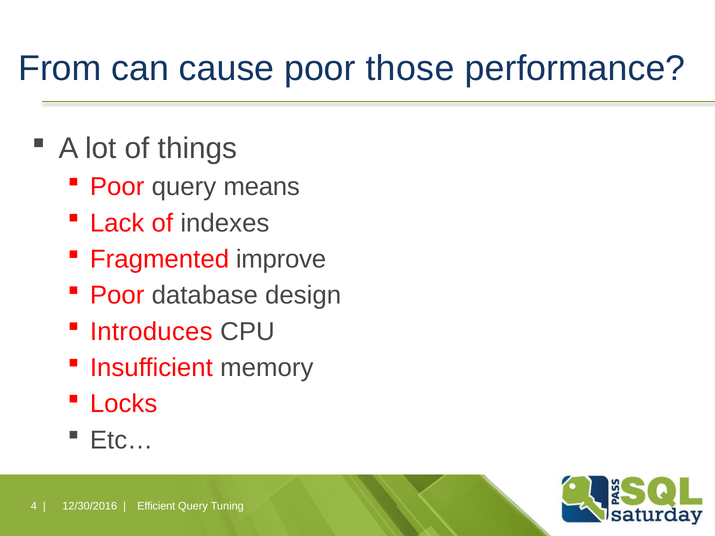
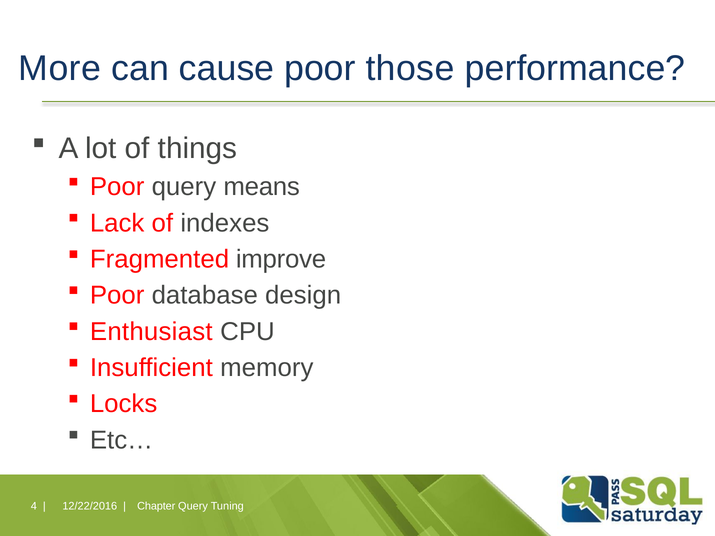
From: From -> More
Introduces: Introduces -> Enthusiast
12/30/2016: 12/30/2016 -> 12/22/2016
Efficient: Efficient -> Chapter
